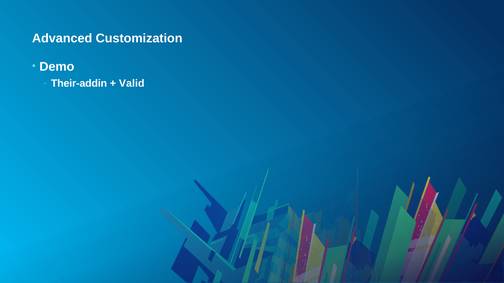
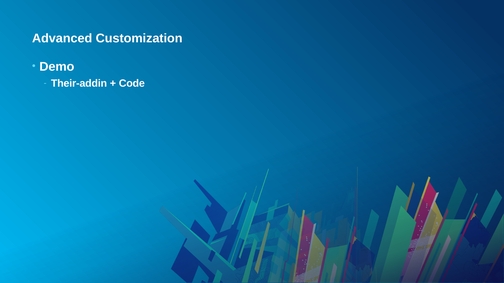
Valid: Valid -> Code
